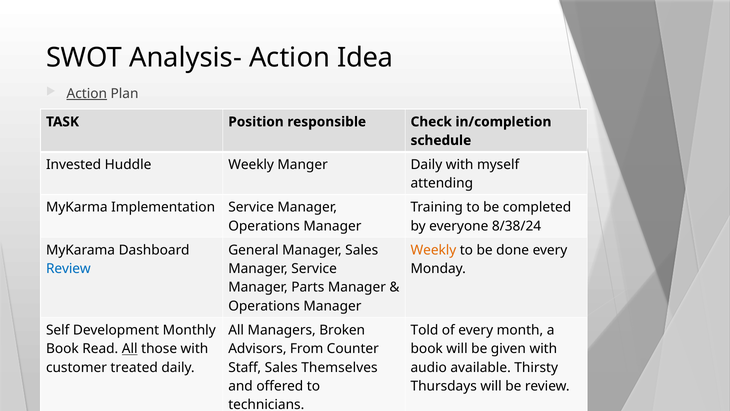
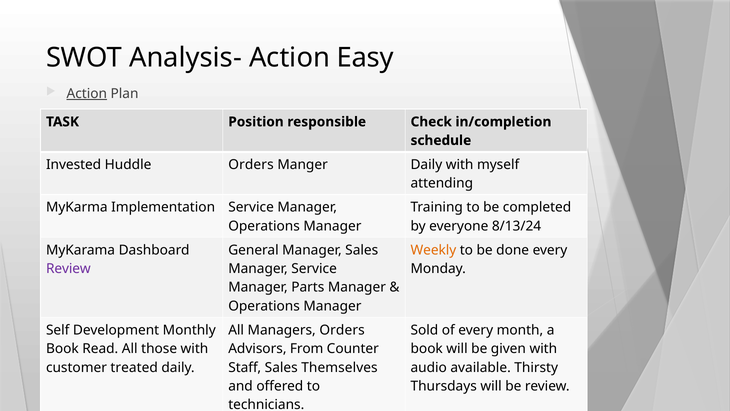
Idea: Idea -> Easy
Huddle Weekly: Weekly -> Orders
8/38/24: 8/38/24 -> 8/13/24
Review at (68, 269) colour: blue -> purple
Managers Broken: Broken -> Orders
Told: Told -> Sold
All at (130, 349) underline: present -> none
